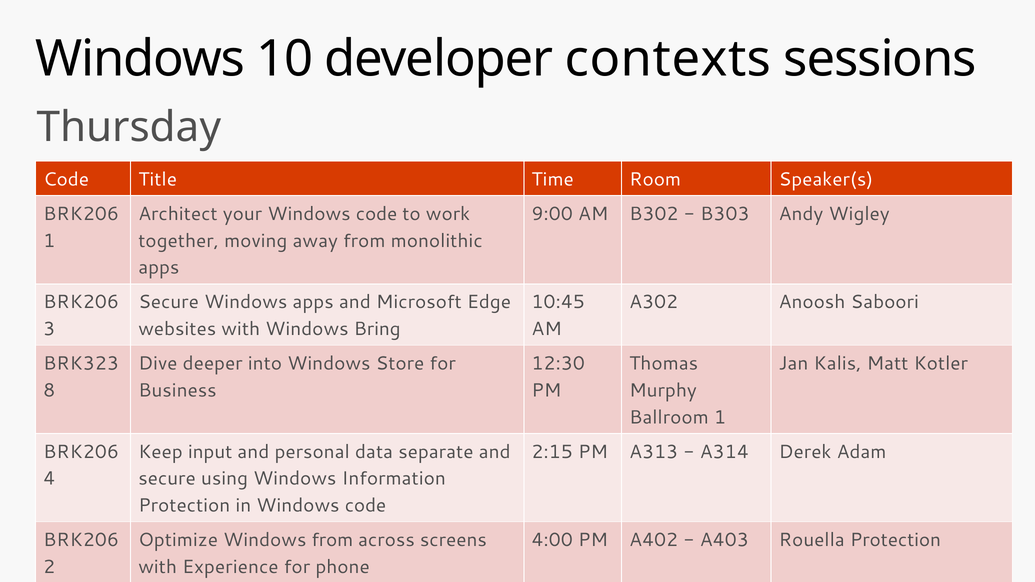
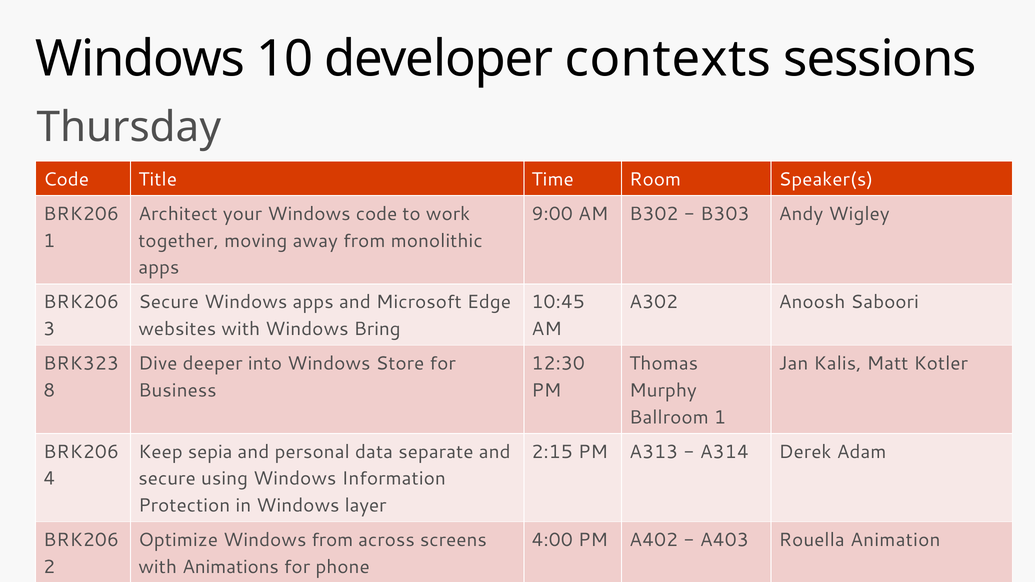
input: input -> sepia
in Windows code: code -> layer
Rouella Protection: Protection -> Animation
Experience: Experience -> Animations
